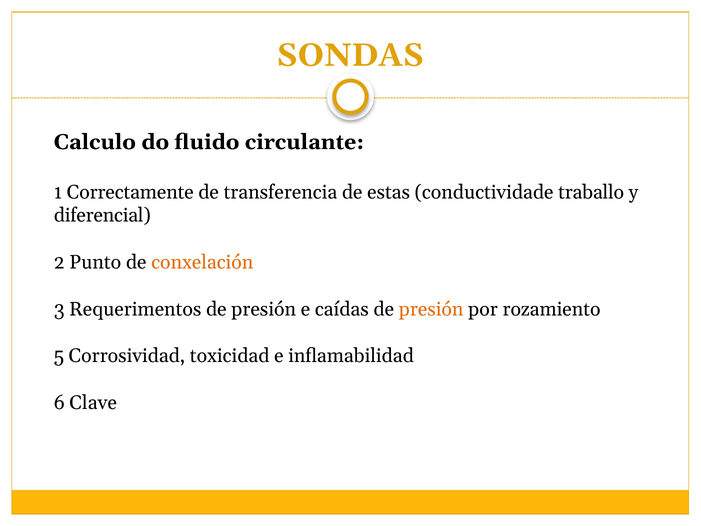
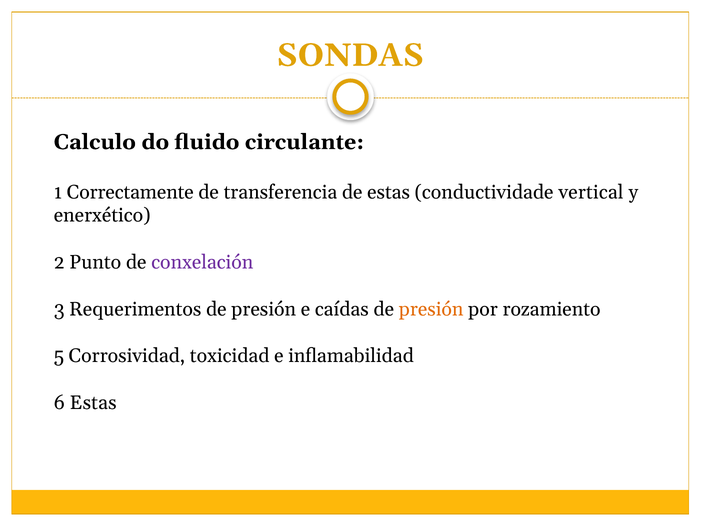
traballo: traballo -> vertical
diferencial: diferencial -> enerxético
conxelación colour: orange -> purple
6 Clave: Clave -> Estas
